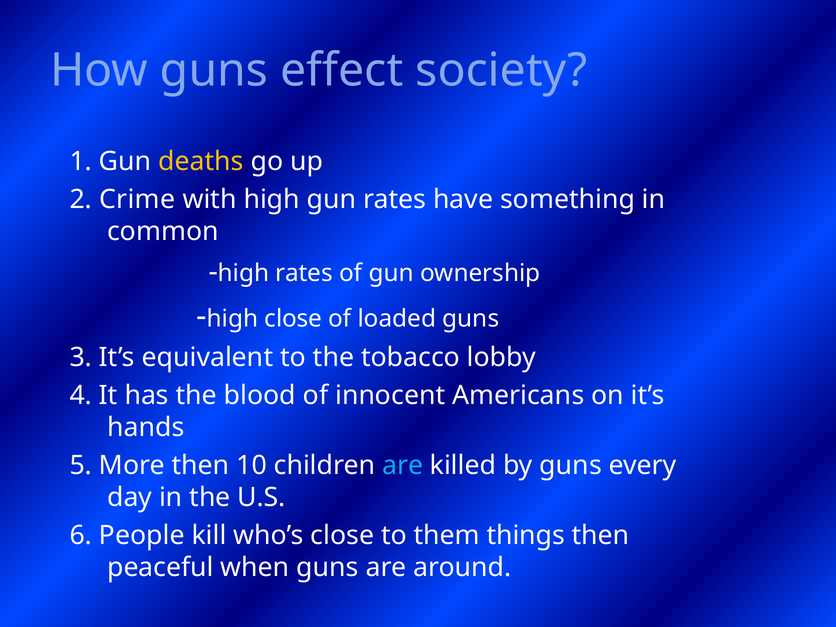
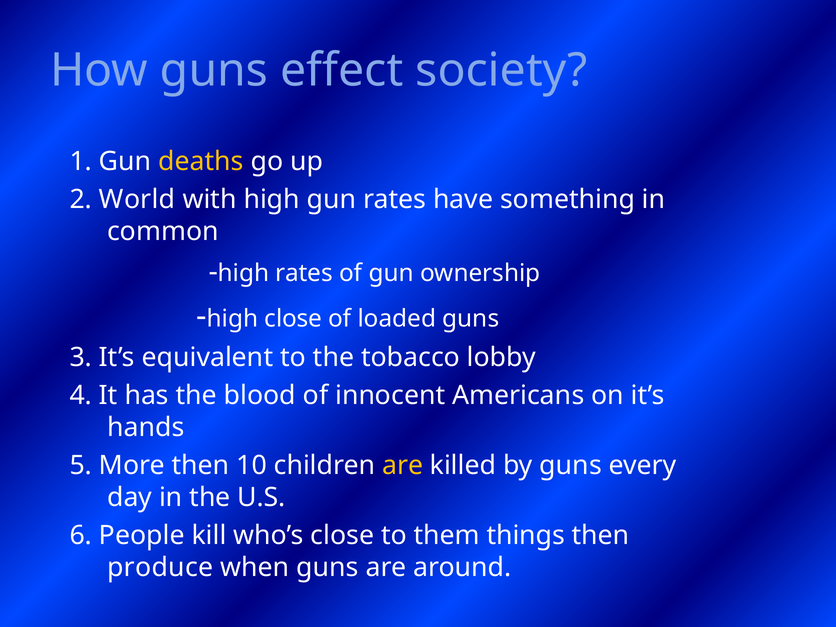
Crime: Crime -> World
are at (403, 465) colour: light blue -> yellow
peaceful: peaceful -> produce
